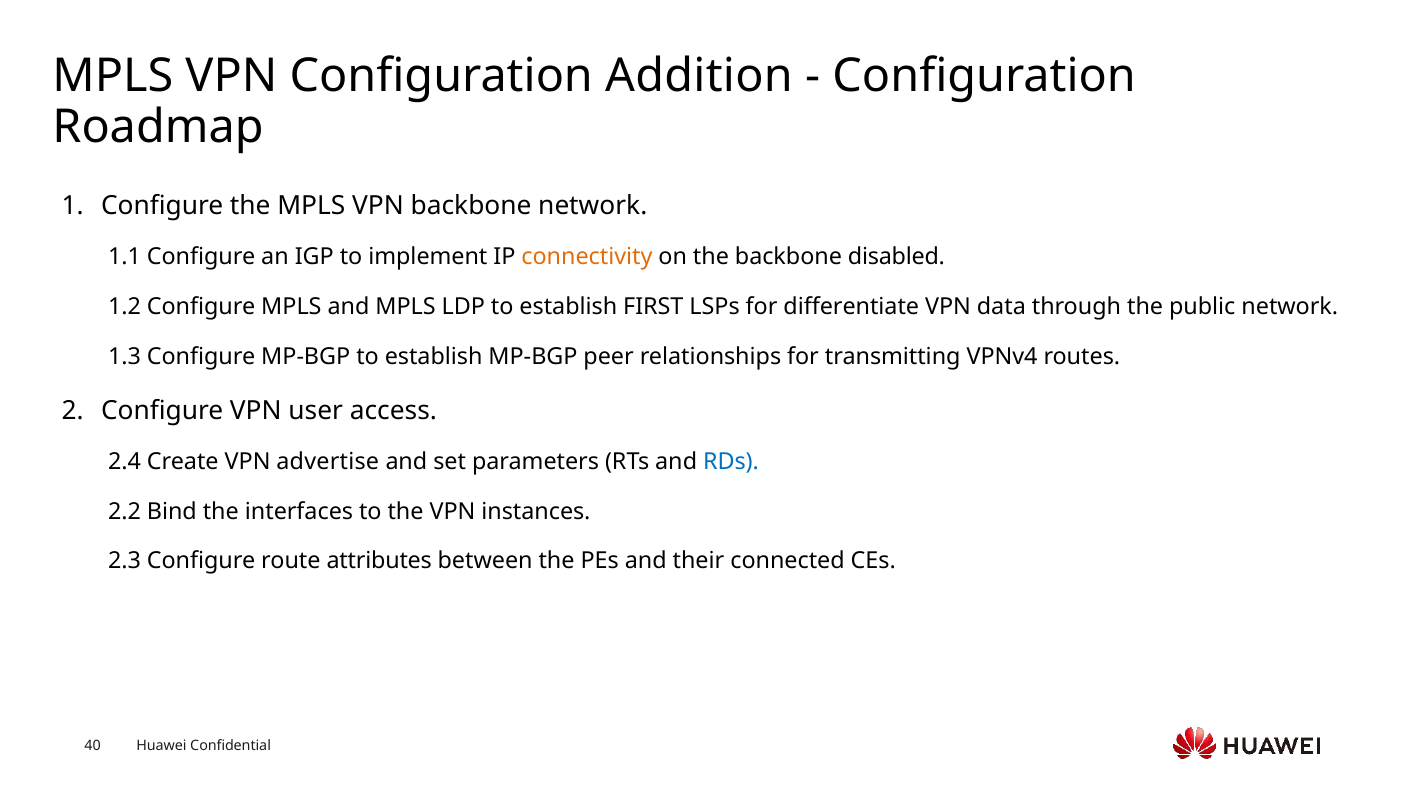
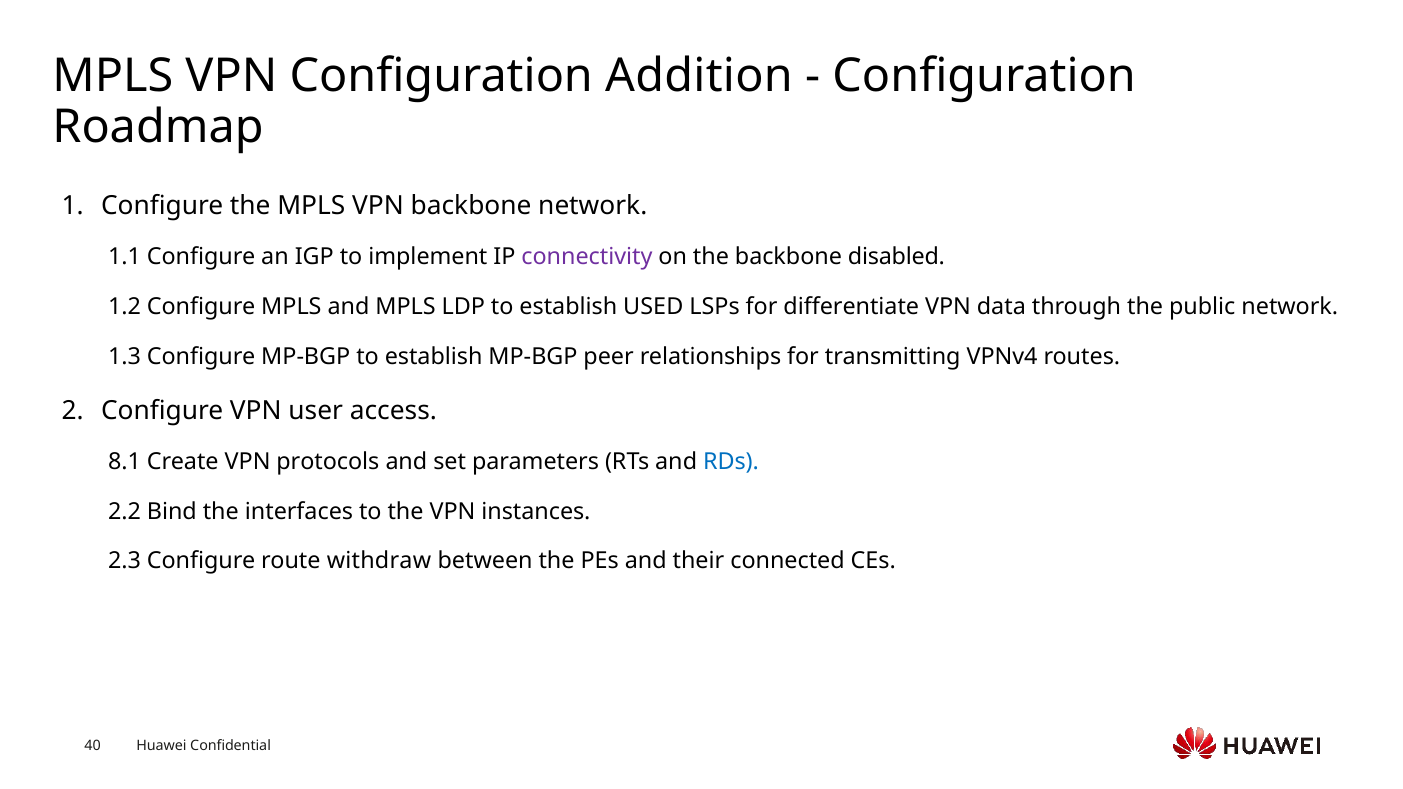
connectivity colour: orange -> purple
FIRST: FIRST -> USED
2.4: 2.4 -> 8.1
advertise: advertise -> protocols
attributes: attributes -> withdraw
